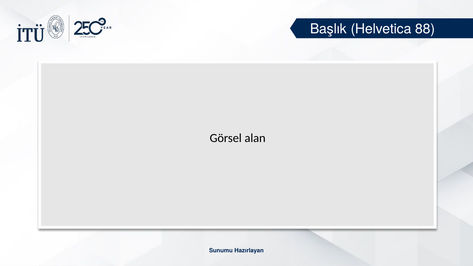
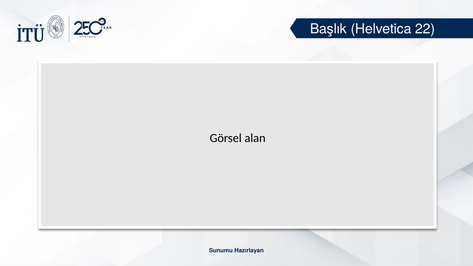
88: 88 -> 22
